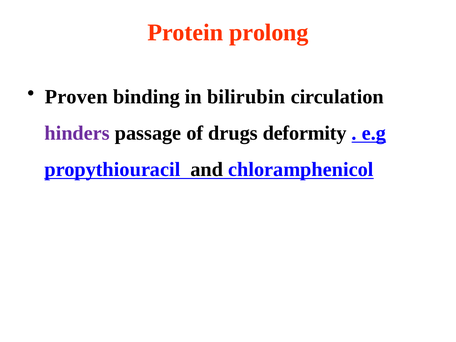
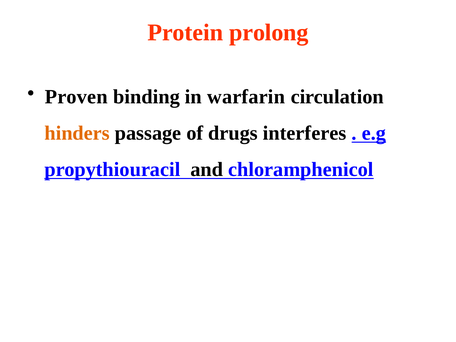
bilirubin: bilirubin -> warfarin
hinders colour: purple -> orange
deformity: deformity -> interferes
